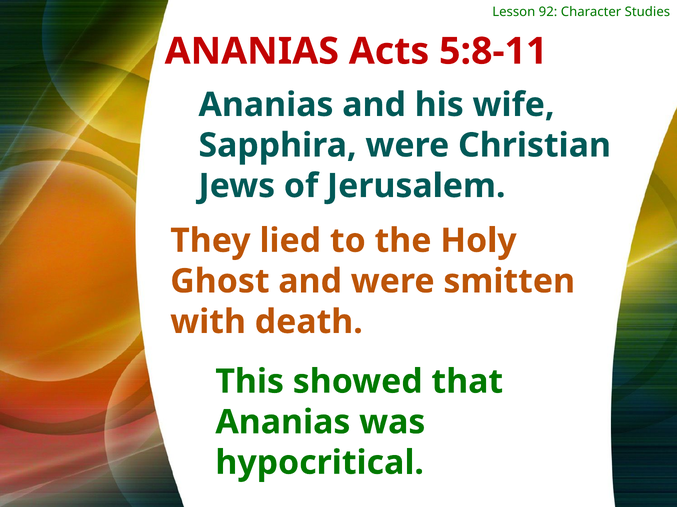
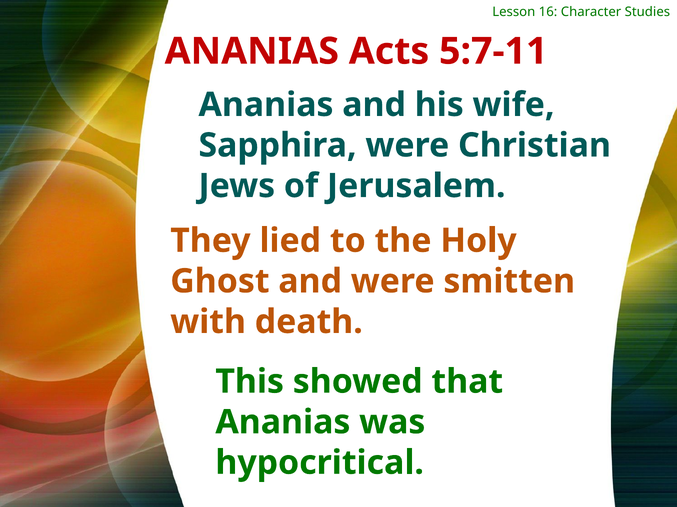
92: 92 -> 16
5:8-11: 5:8-11 -> 5:7-11
